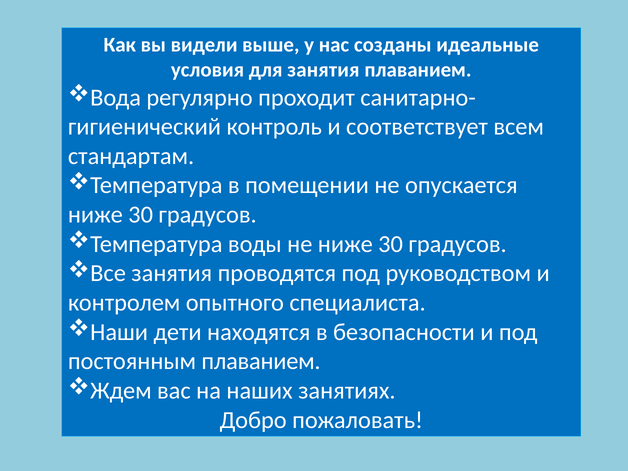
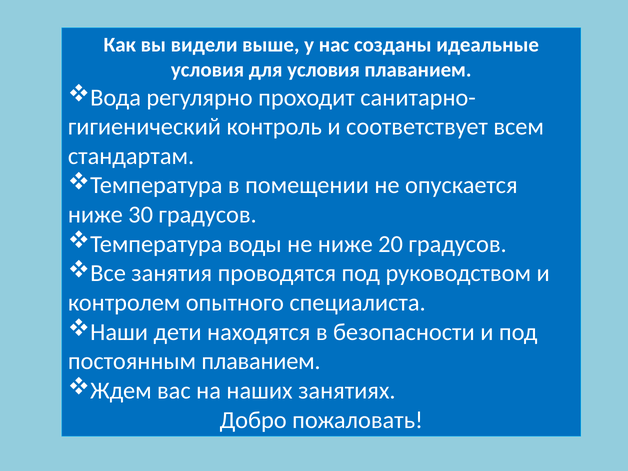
для занятия: занятия -> условия
не ниже 30: 30 -> 20
